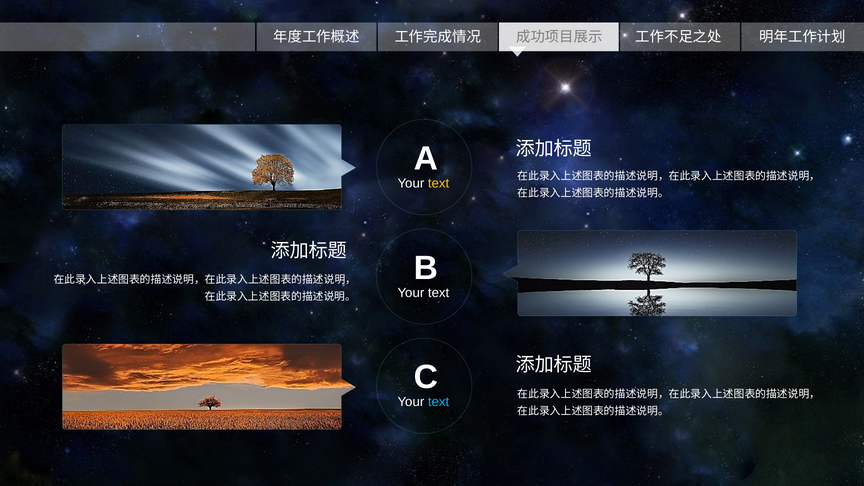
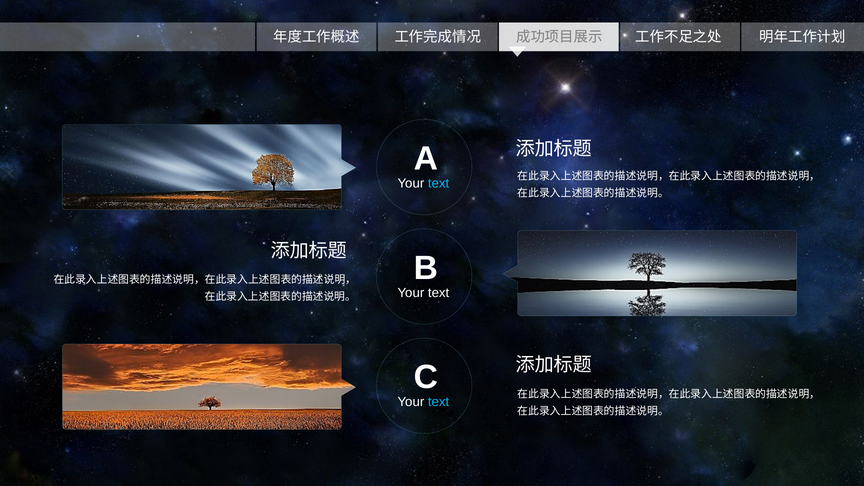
text at (439, 183) colour: yellow -> light blue
